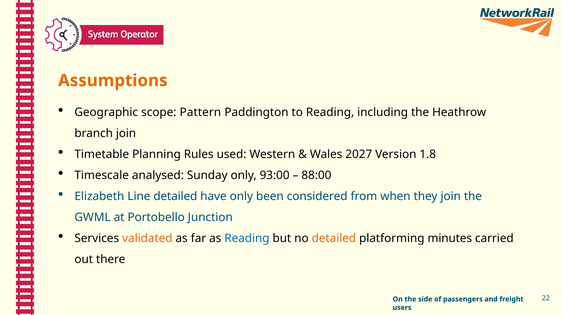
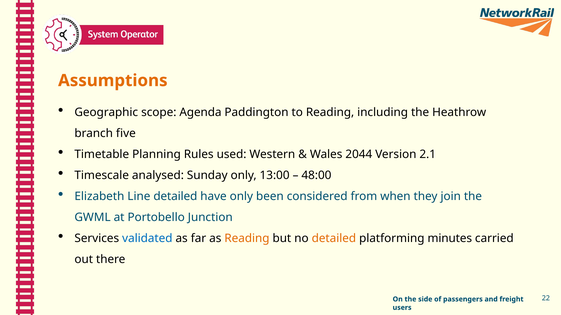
Pattern: Pattern -> Agenda
branch join: join -> five
2027: 2027 -> 2044
1.8: 1.8 -> 2.1
93:00: 93:00 -> 13:00
88:00: 88:00 -> 48:00
validated colour: orange -> blue
Reading at (247, 239) colour: blue -> orange
